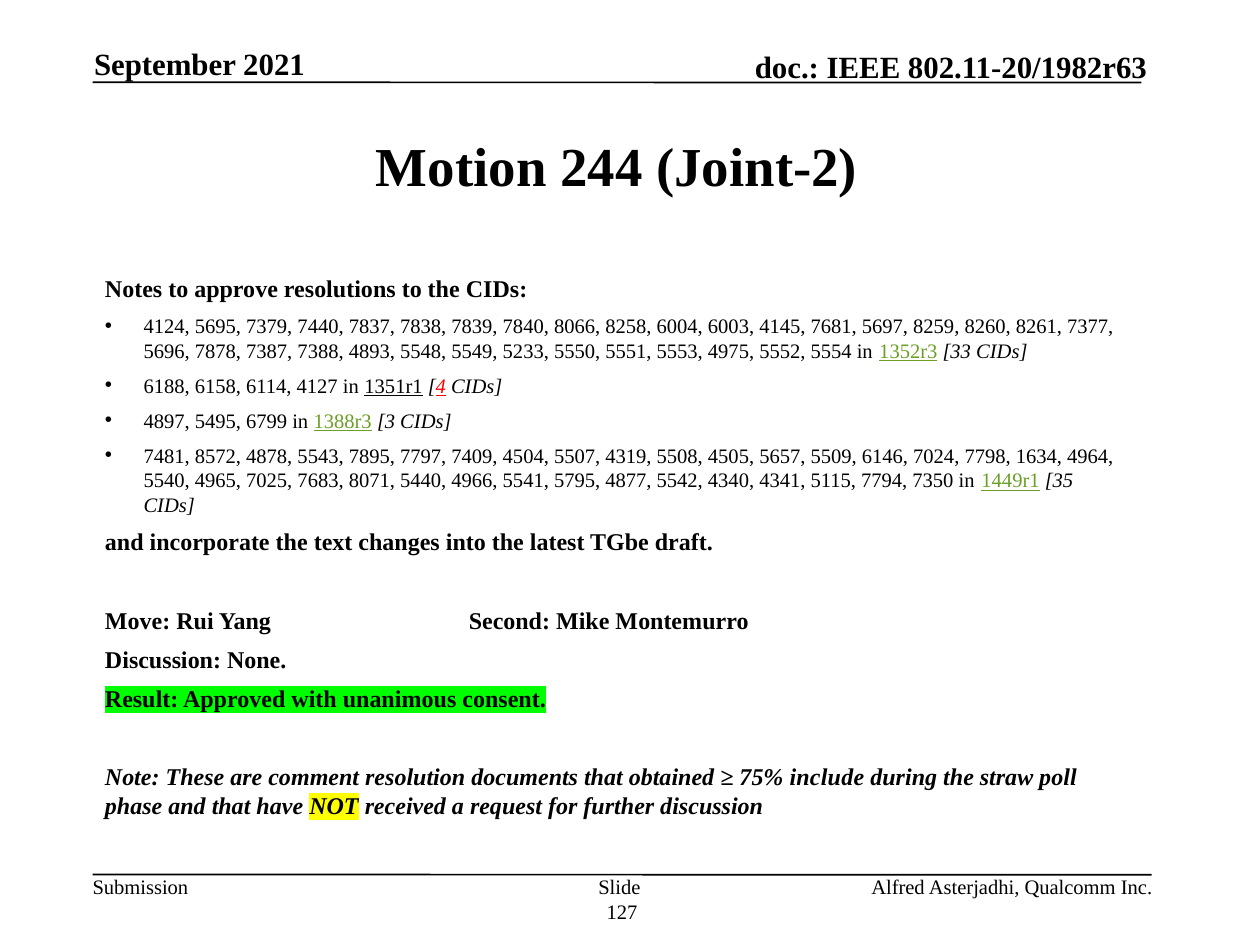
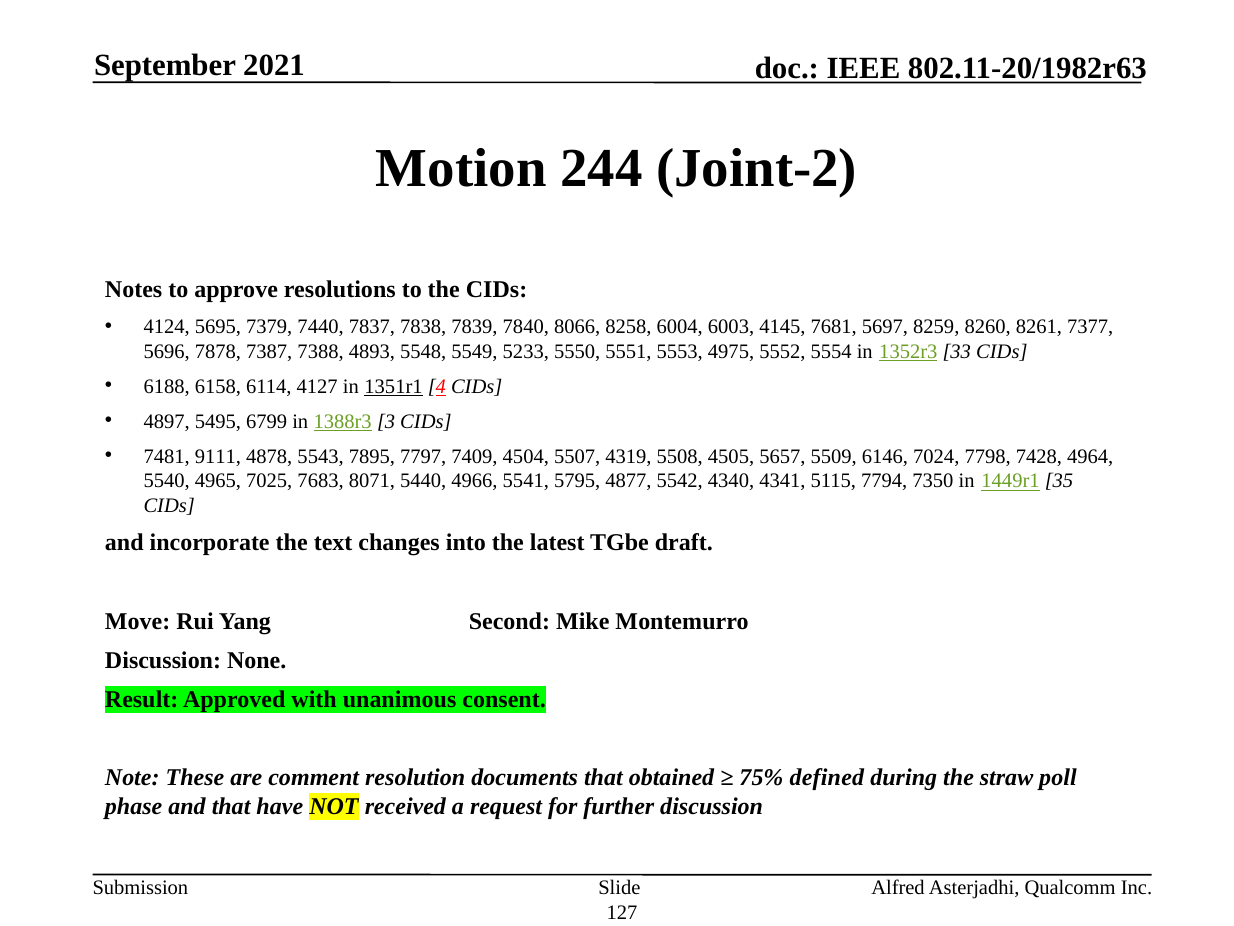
8572: 8572 -> 9111
1634: 1634 -> 7428
include: include -> defined
